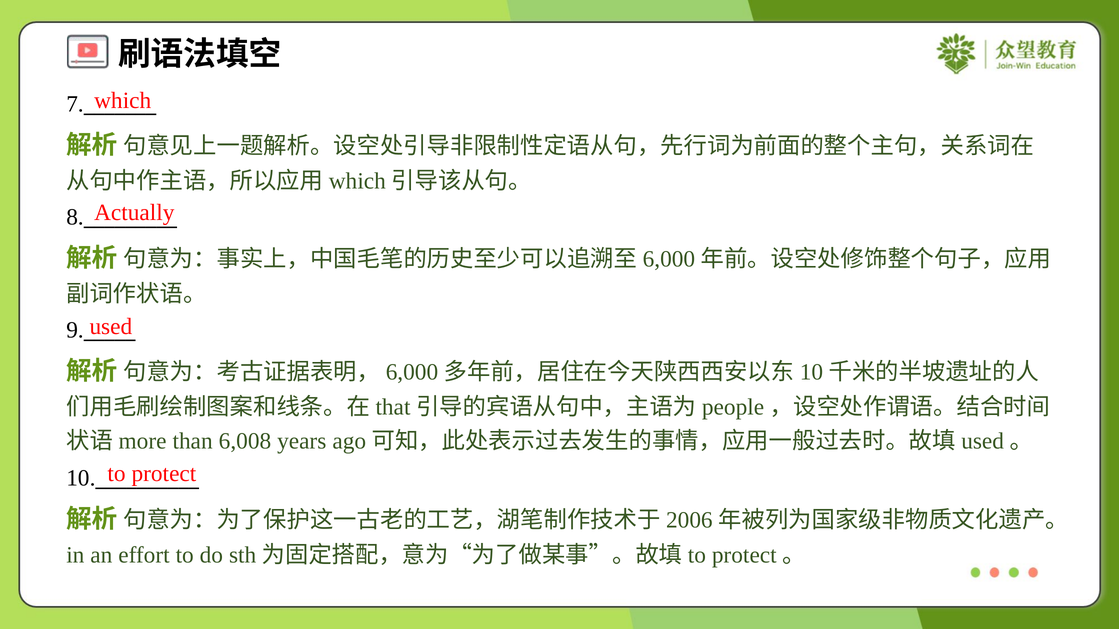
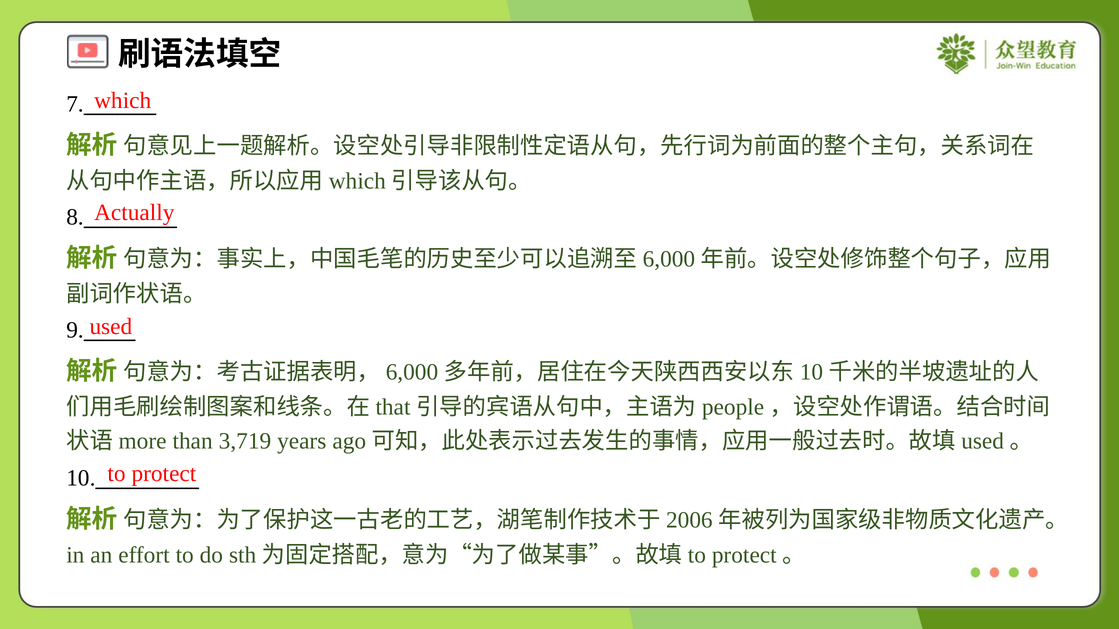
6,008: 6,008 -> 3,719
